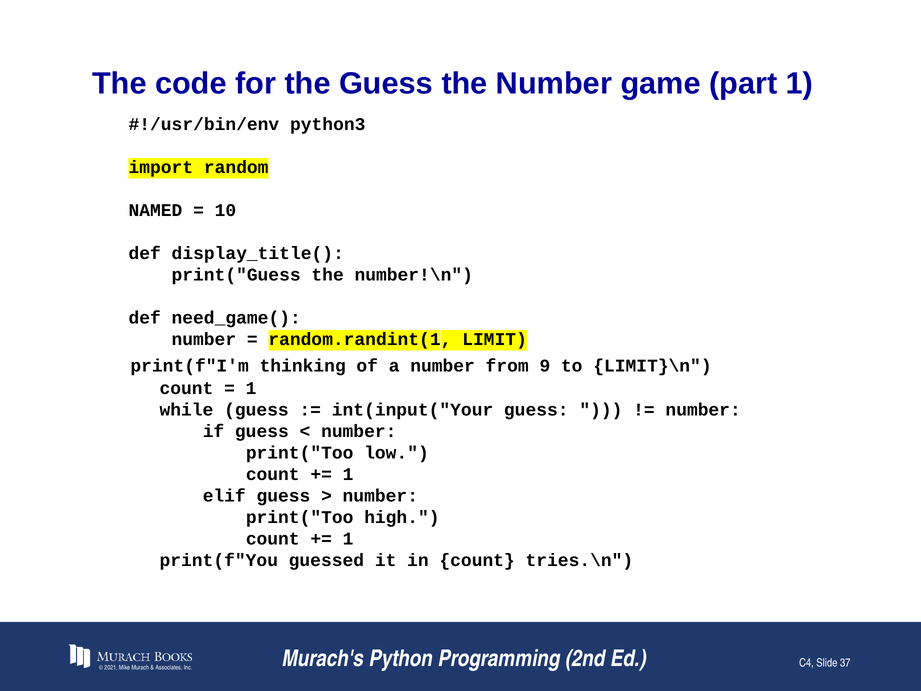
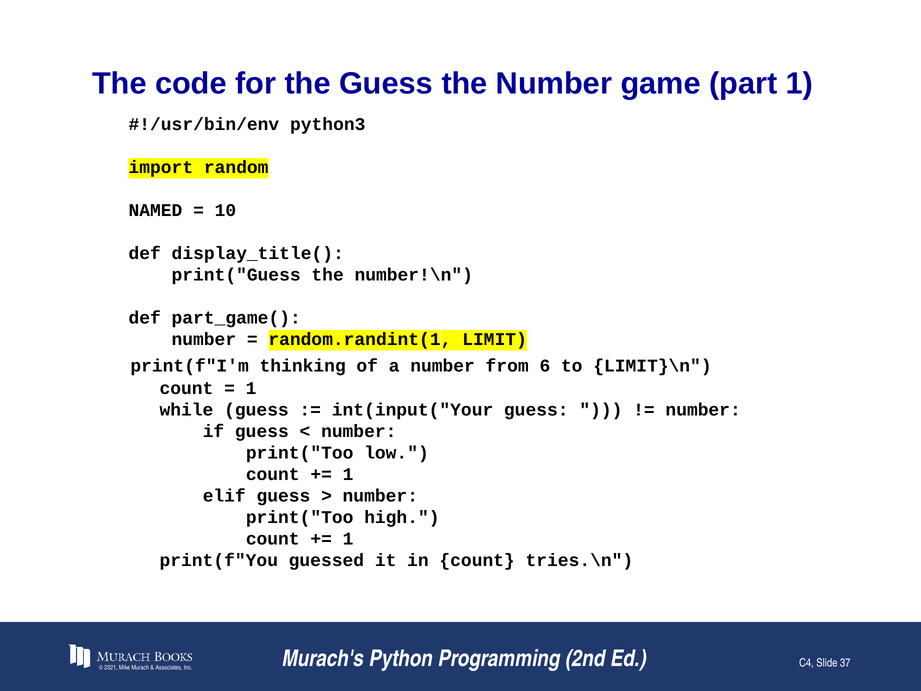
need_game(: need_game( -> part_game(
9: 9 -> 6
